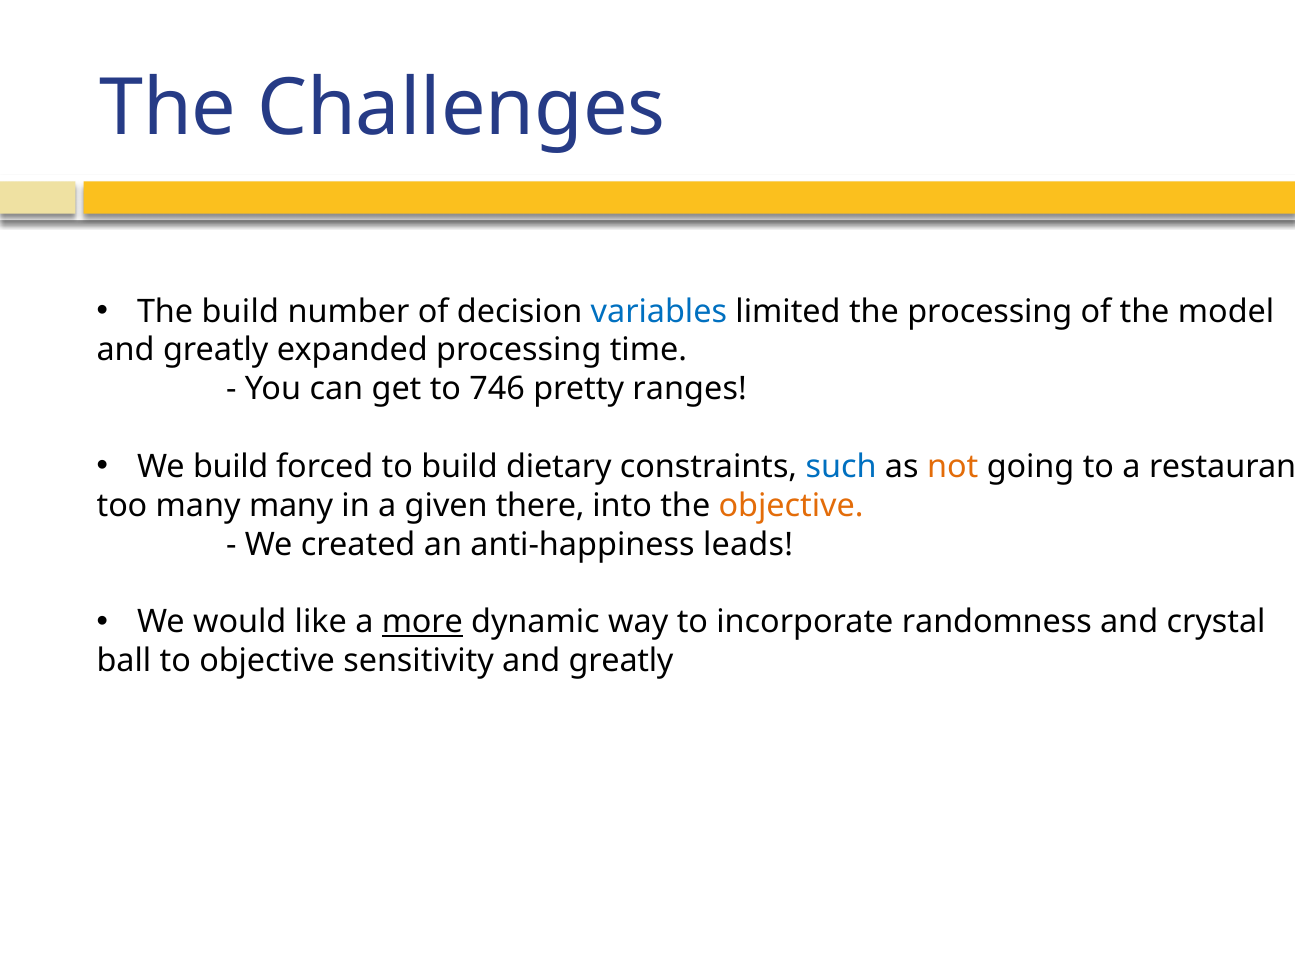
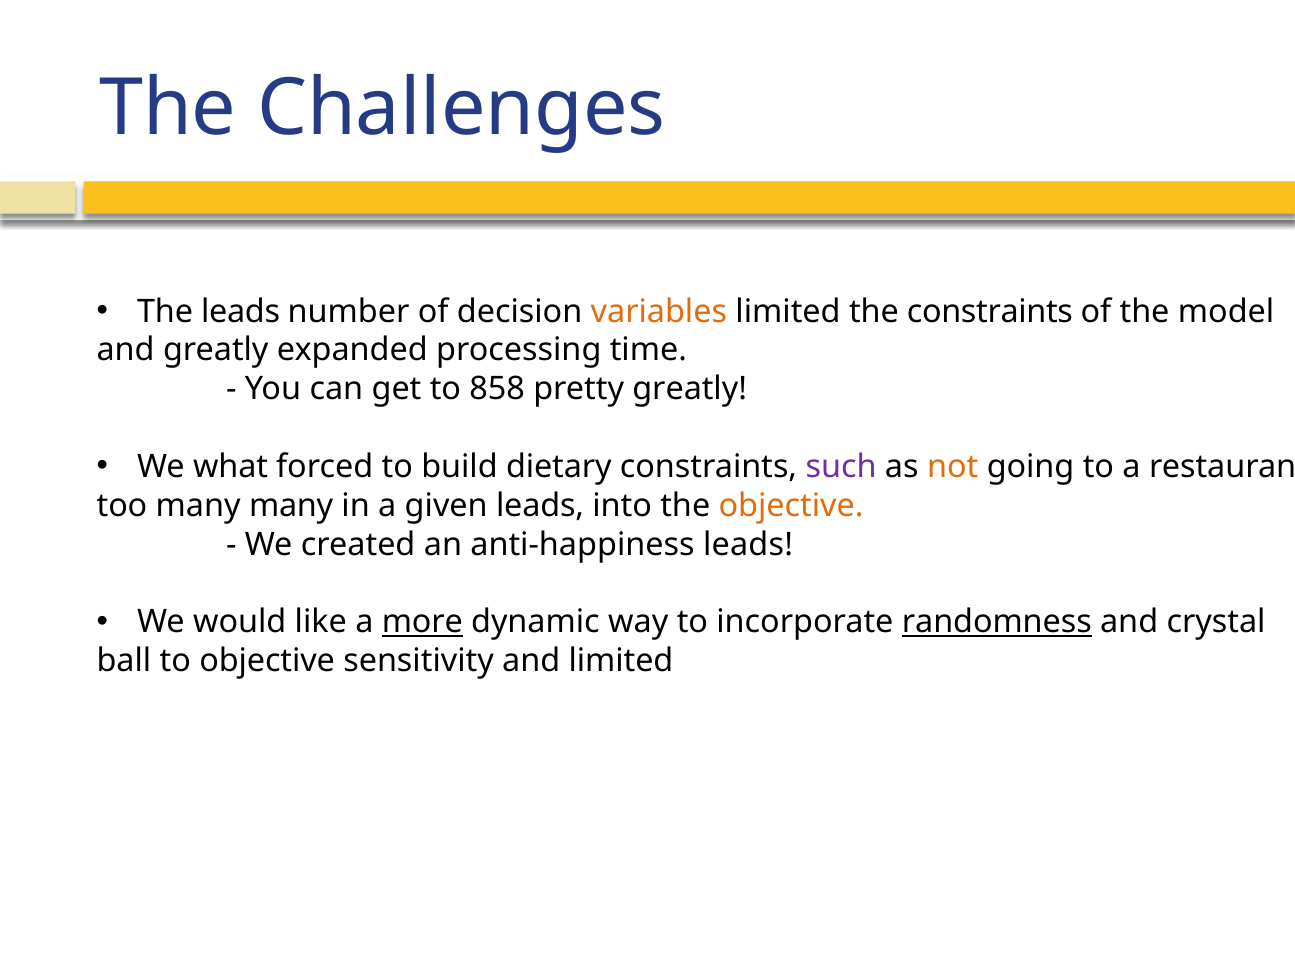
The build: build -> leads
variables colour: blue -> orange
the processing: processing -> constraints
746: 746 -> 858
pretty ranges: ranges -> greatly
We build: build -> what
such colour: blue -> purple
given there: there -> leads
randomness underline: none -> present
sensitivity and greatly: greatly -> limited
